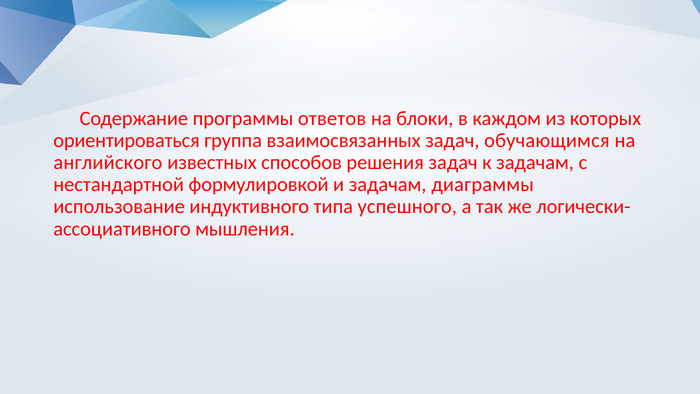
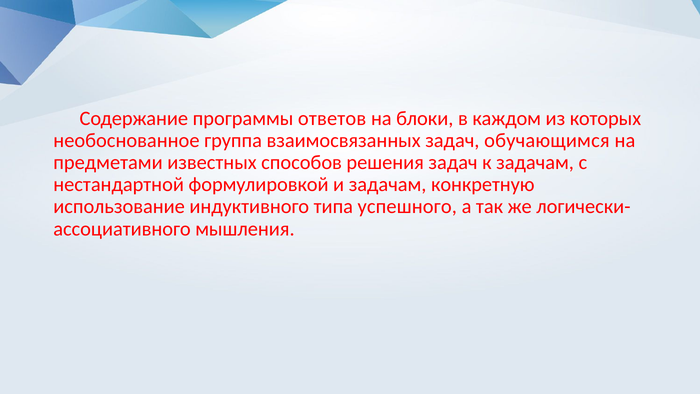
ориентироваться: ориентироваться -> необоснованное
английского: английского -> предметами
диаграммы: диаграммы -> конкретную
